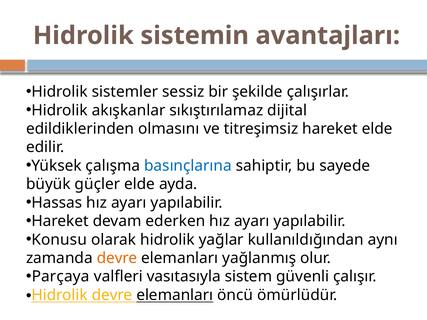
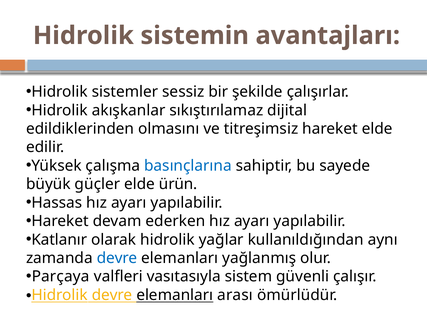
ayda: ayda -> ürün
Konusu: Konusu -> Katlanır
devre at (117, 258) colour: orange -> blue
öncü: öncü -> arası
